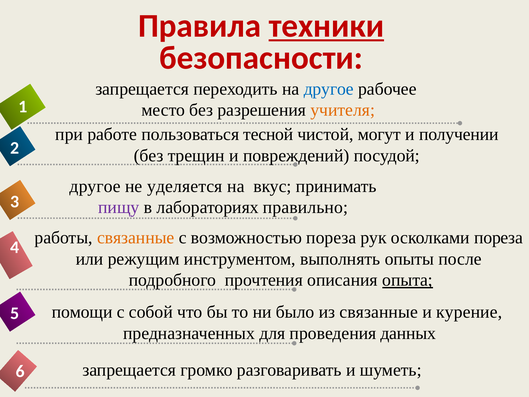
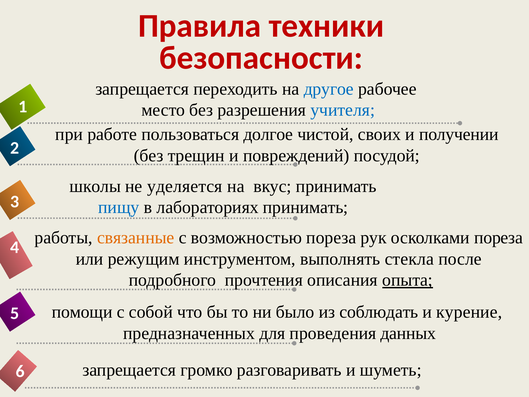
техники underline: present -> none
учителя colour: orange -> blue
тесной: тесной -> долгое
могут: могут -> своих
другое at (95, 186): другое -> школы
пищу colour: purple -> blue
лабораториях правильно: правильно -> принимать
опыты: опыты -> стекла
из связанные: связанные -> соблюдать
